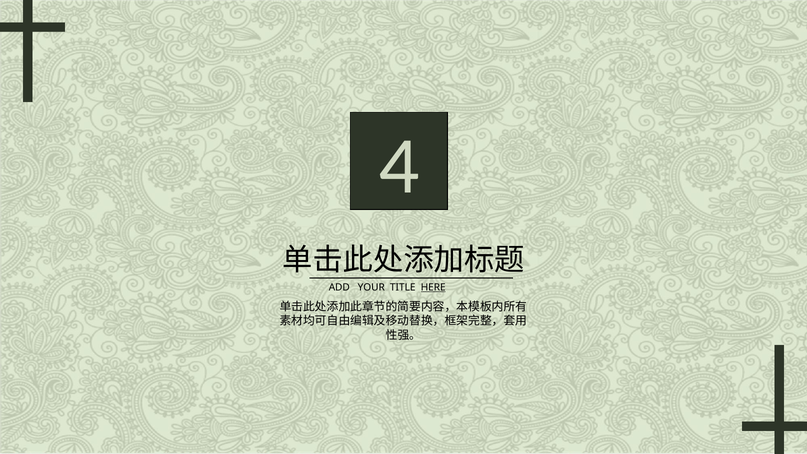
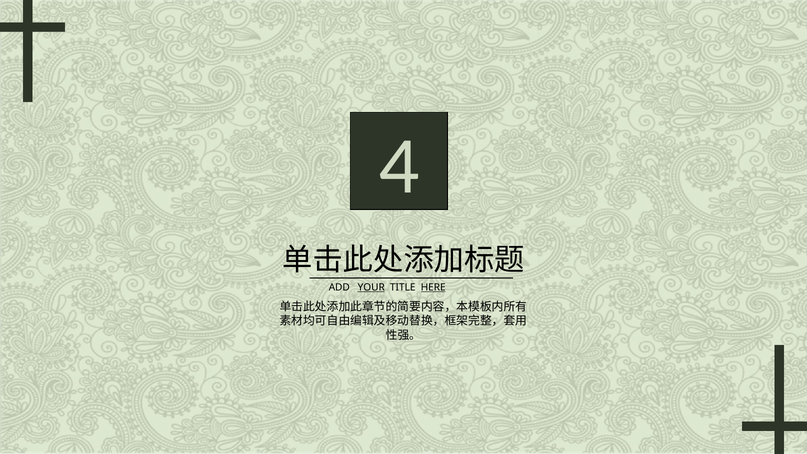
YOUR underline: none -> present
